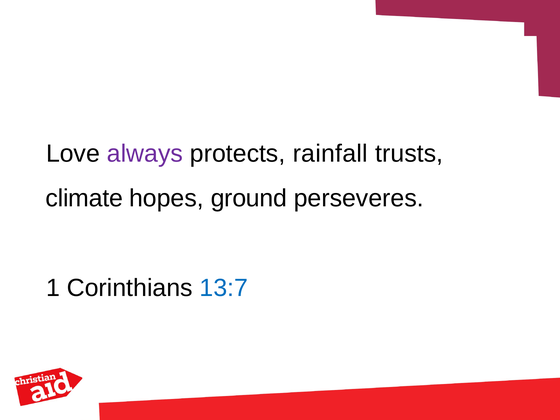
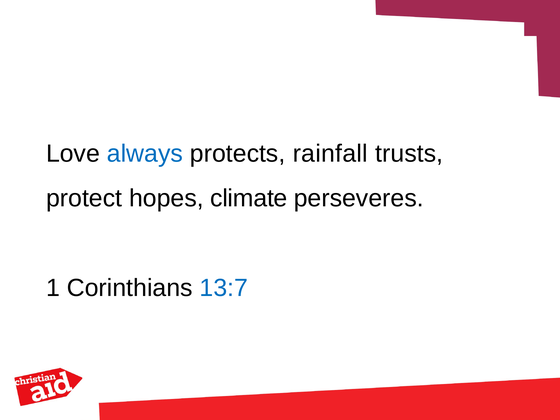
always colour: purple -> blue
climate: climate -> protect
ground: ground -> climate
